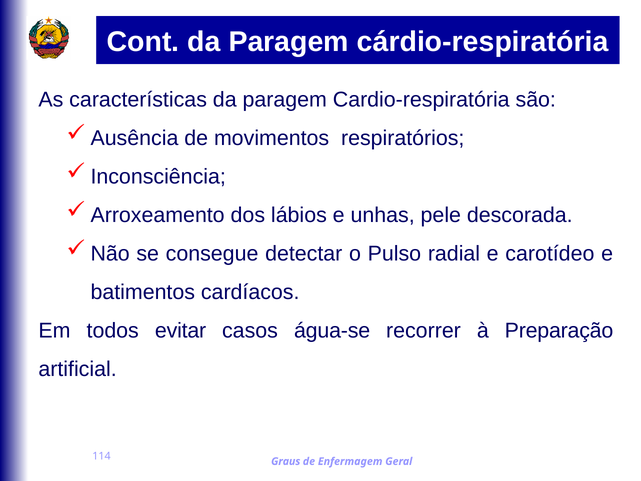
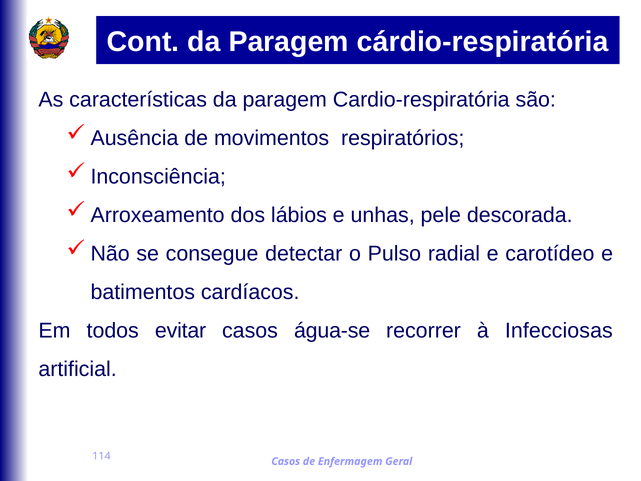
Preparação: Preparação -> Infecciosas
Graus at (286, 461): Graus -> Casos
